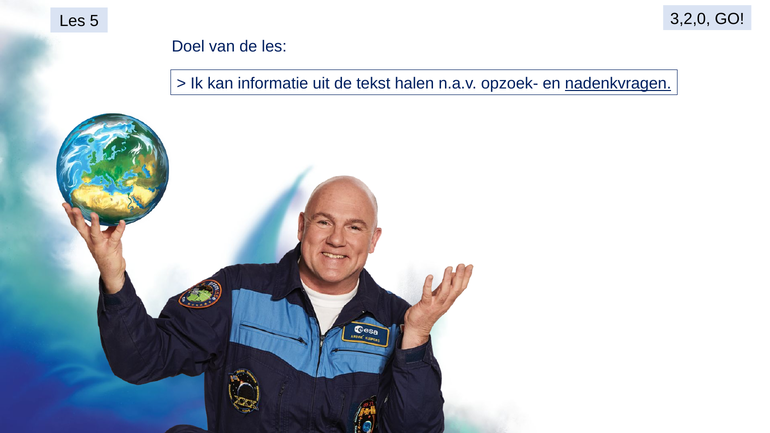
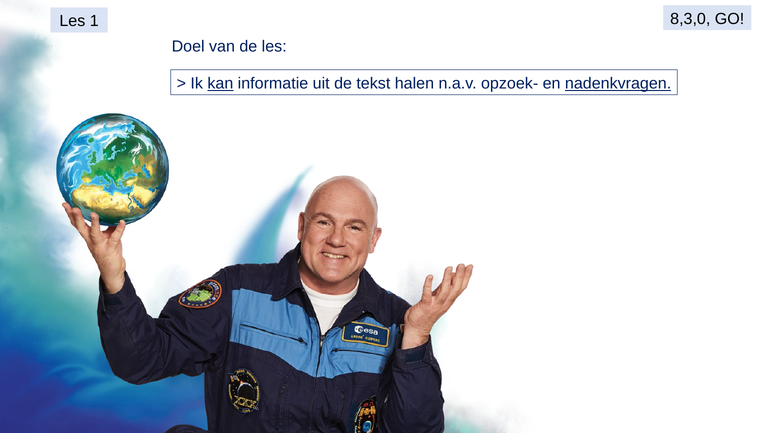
3,2,0: 3,2,0 -> 8,3,0
5: 5 -> 1
kan underline: none -> present
